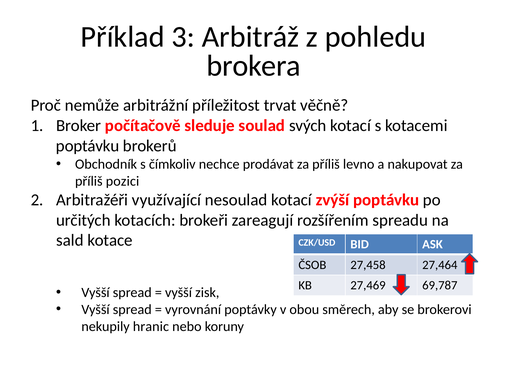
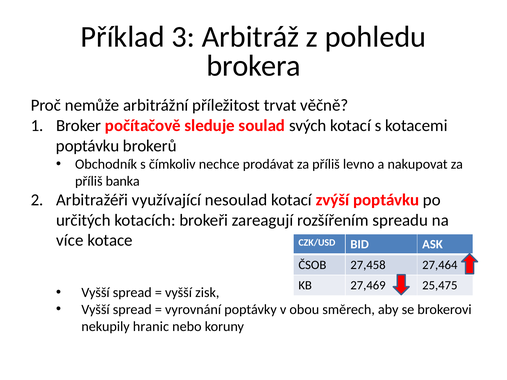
pozici: pozici -> banka
sald: sald -> více
69,787: 69,787 -> 25,475
